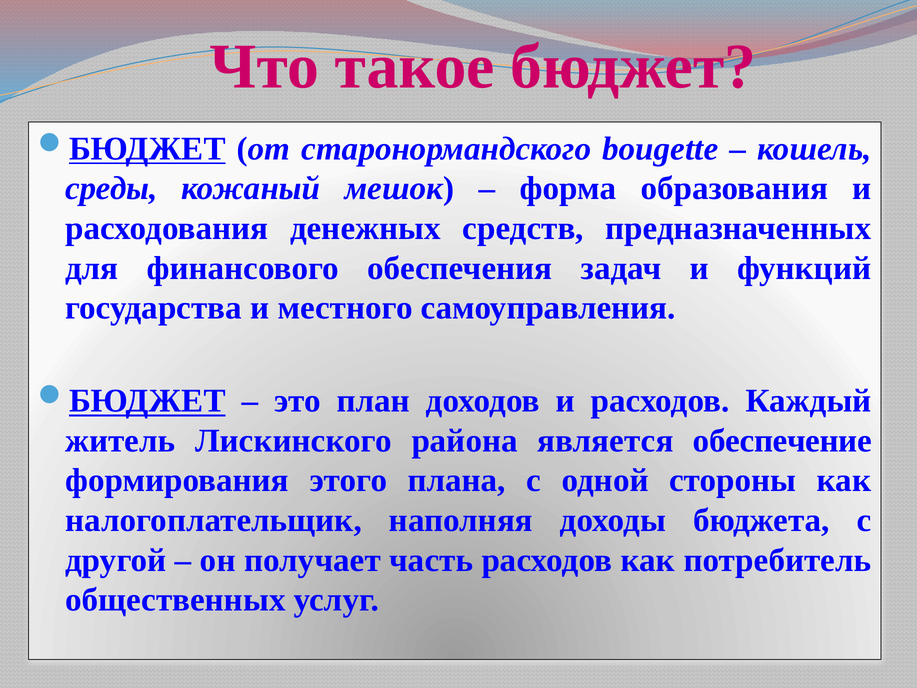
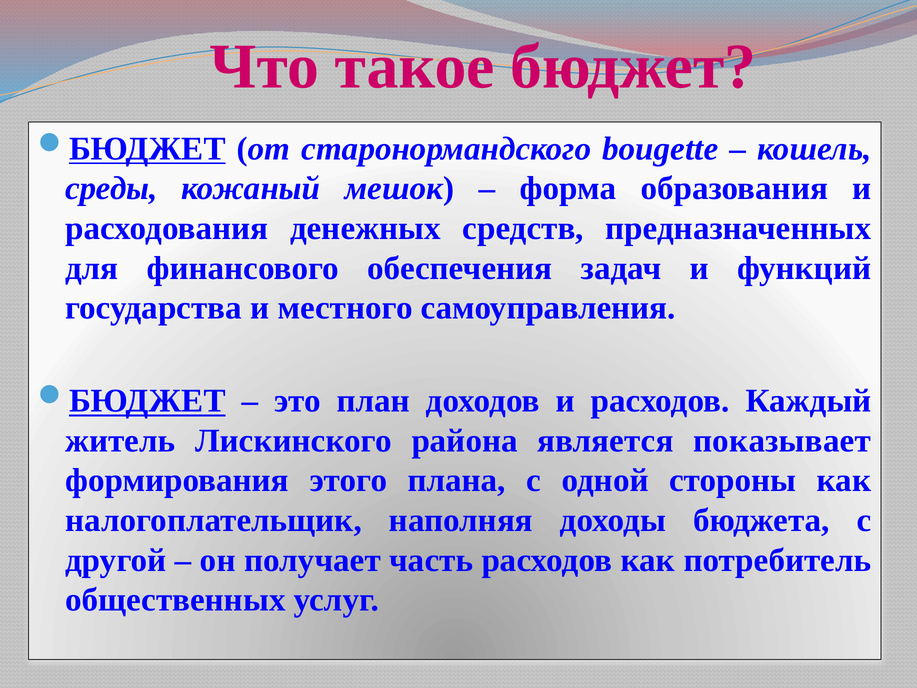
обеспечение: обеспечение -> показывает
